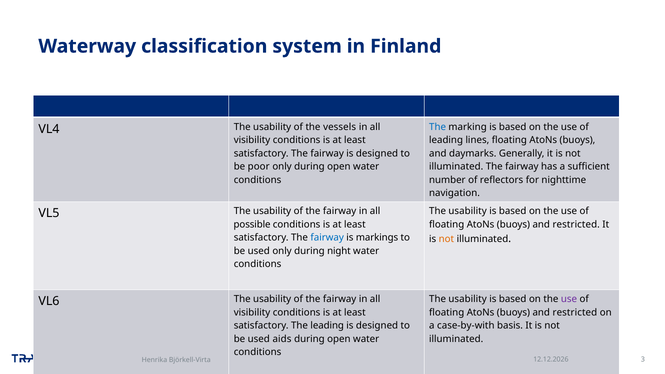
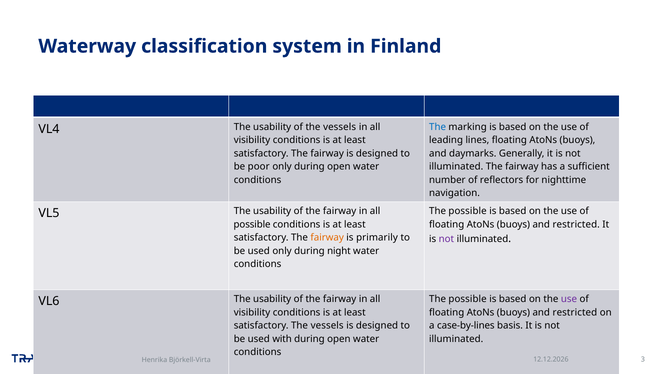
usability at (468, 211): usability -> possible
fairway at (327, 238) colour: blue -> orange
markings: markings -> primarily
not at (446, 239) colour: orange -> purple
usability at (468, 299): usability -> possible
satisfactory The leading: leading -> vessels
case-by-with: case-by-with -> case-by-lines
aids: aids -> with
